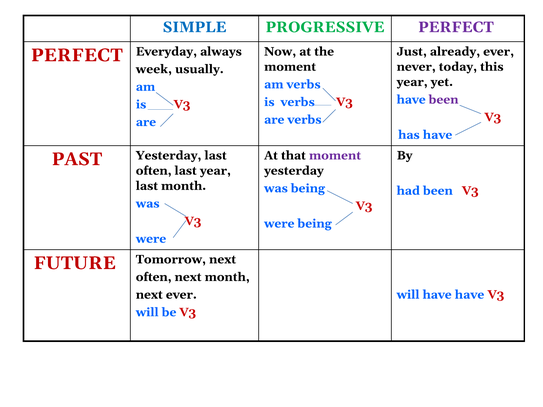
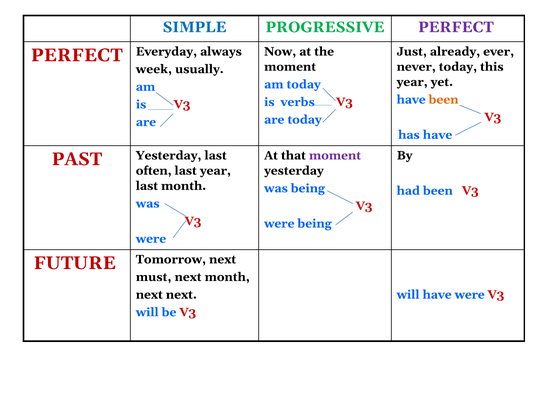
am verbs: verbs -> today
been at (444, 100) colour: purple -> orange
are verbs: verbs -> today
often at (154, 277): often -> must
next ever: ever -> next
have have: have -> were
